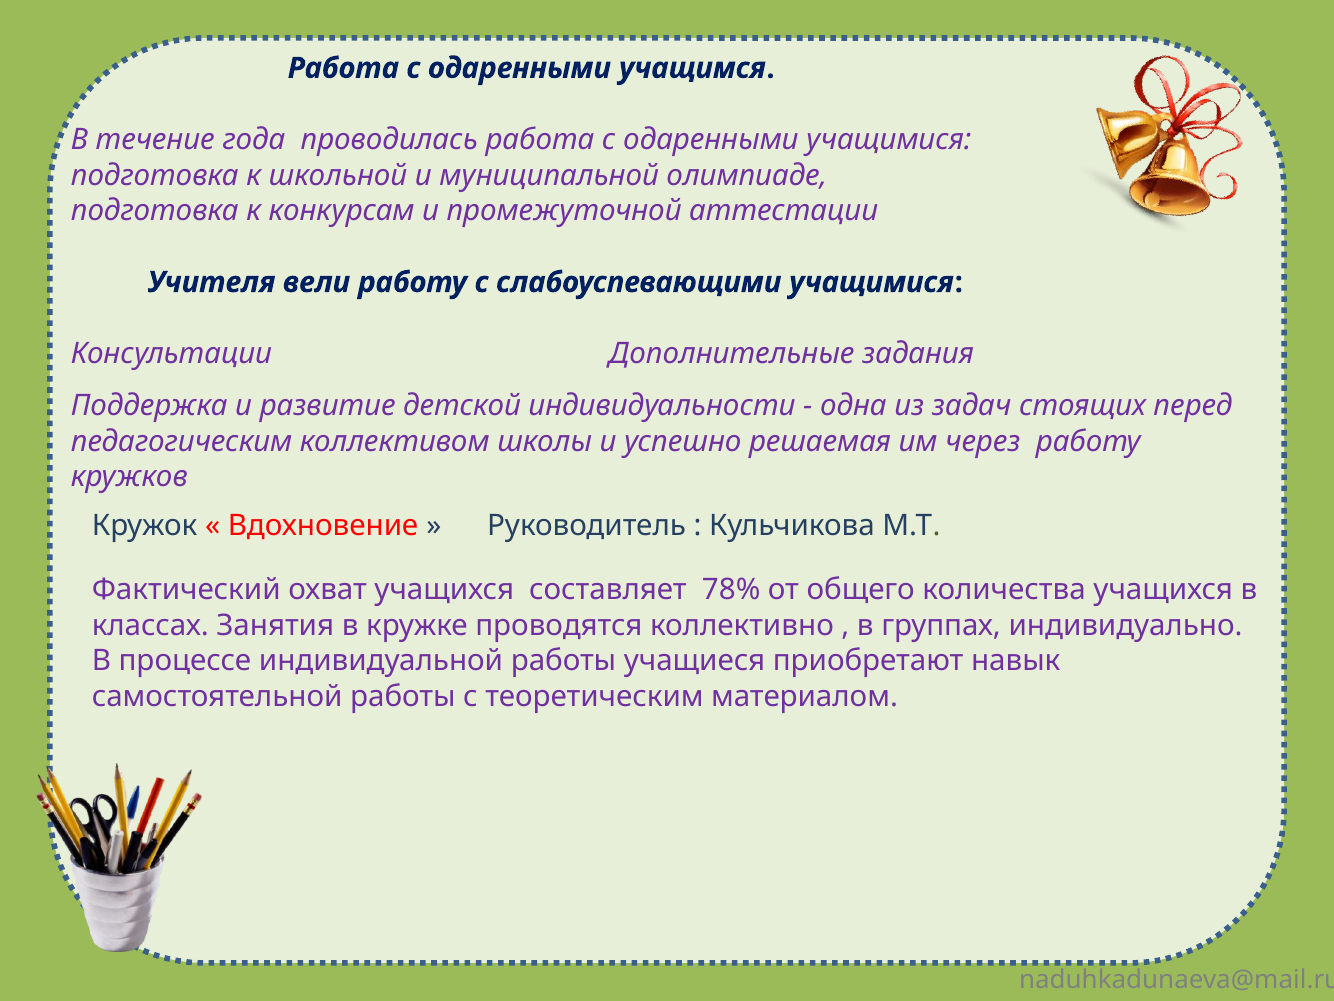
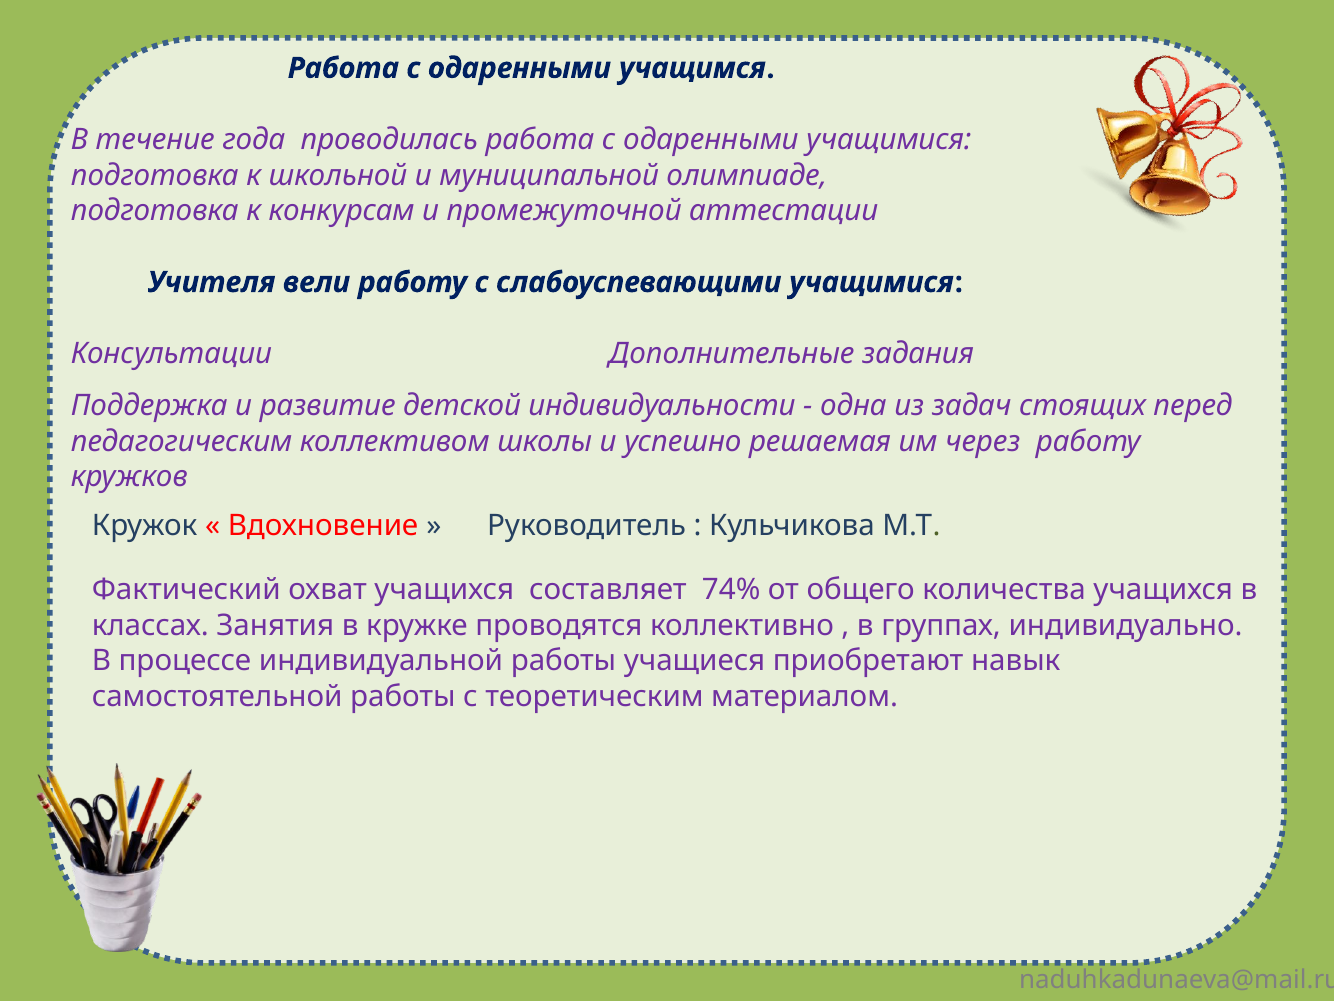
78%: 78% -> 74%
